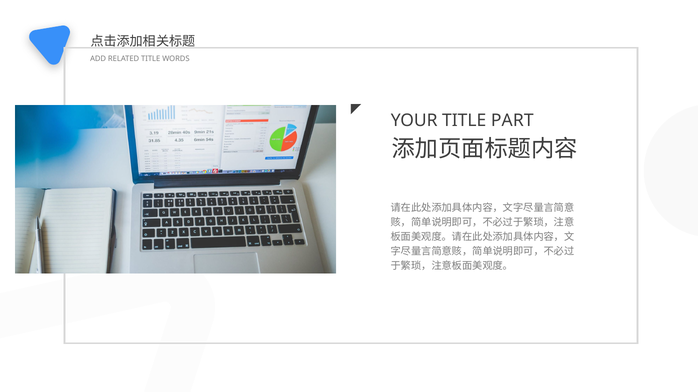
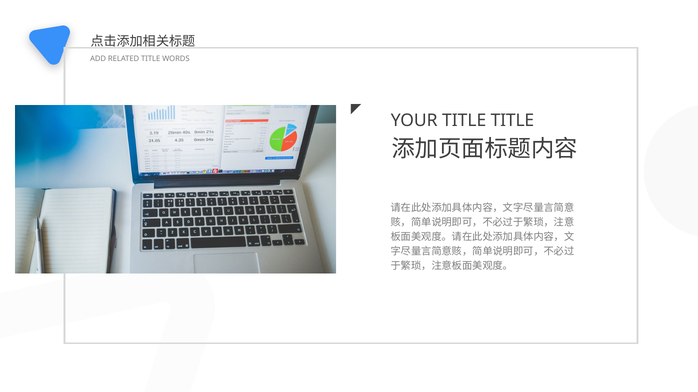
TITLE PART: PART -> TITLE
